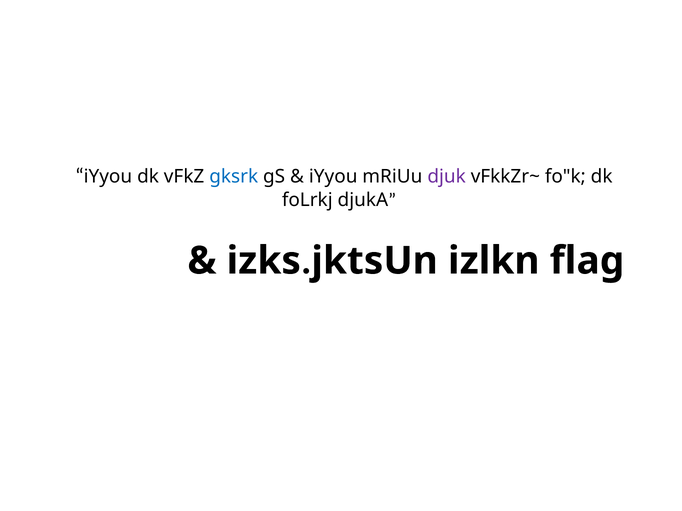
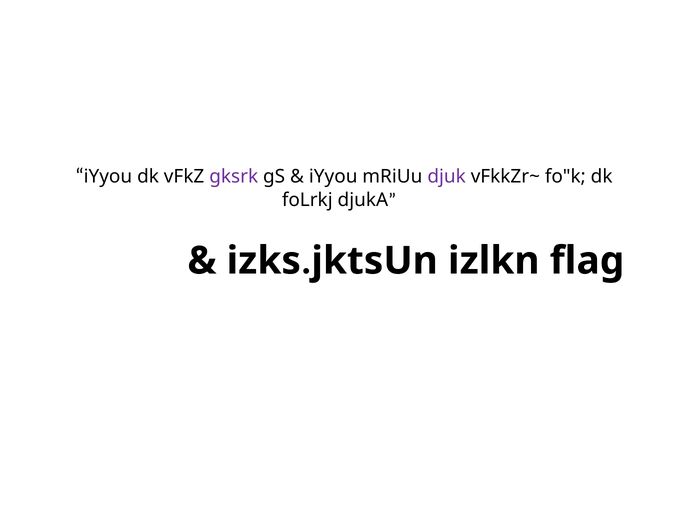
gksrk colour: blue -> purple
